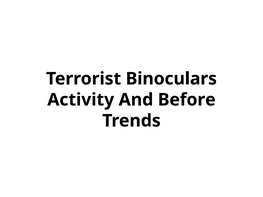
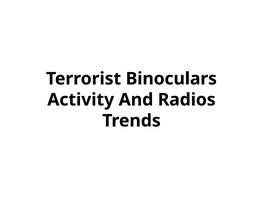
Before: Before -> Radios
